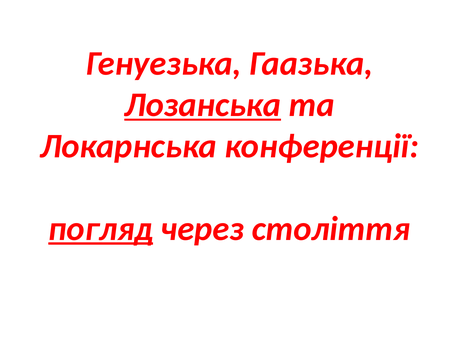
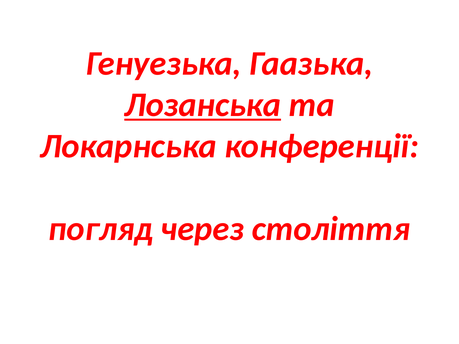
погляд underline: present -> none
